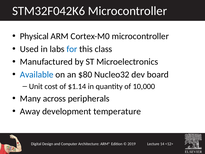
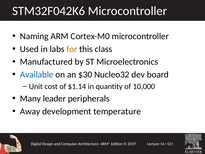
Physical: Physical -> Naming
for colour: blue -> orange
$80: $80 -> $30
across: across -> leader
